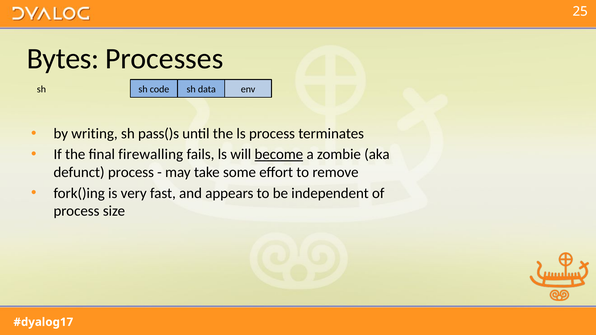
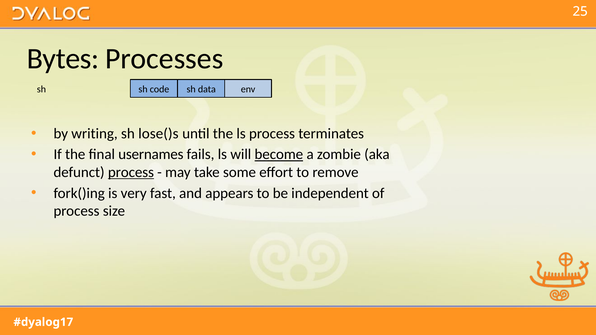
pass()s: pass()s -> lose()s
firewalling: firewalling -> usernames
process at (131, 172) underline: none -> present
